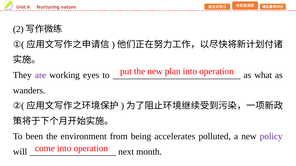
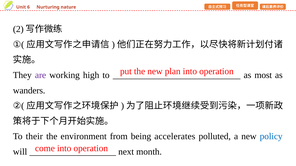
eyes: eyes -> high
what: what -> most
been: been -> their
policy colour: purple -> blue
